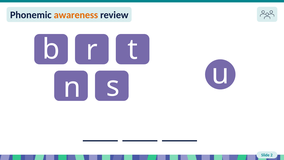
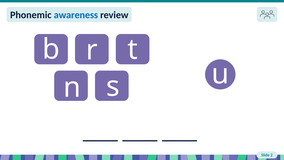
awareness colour: orange -> blue
